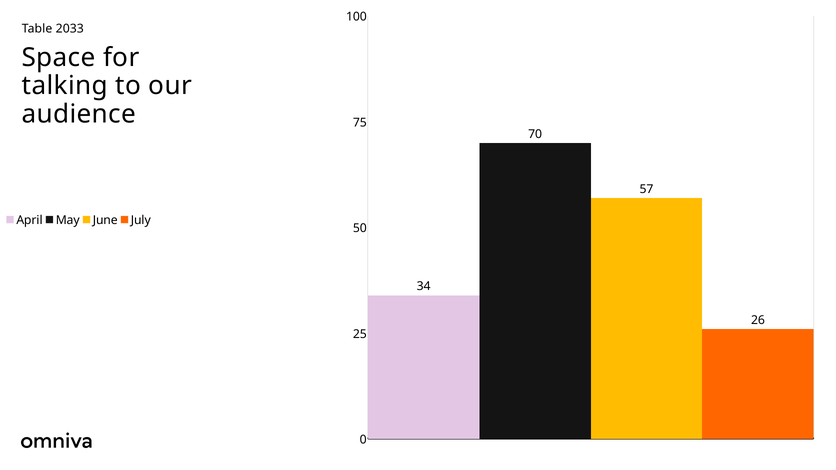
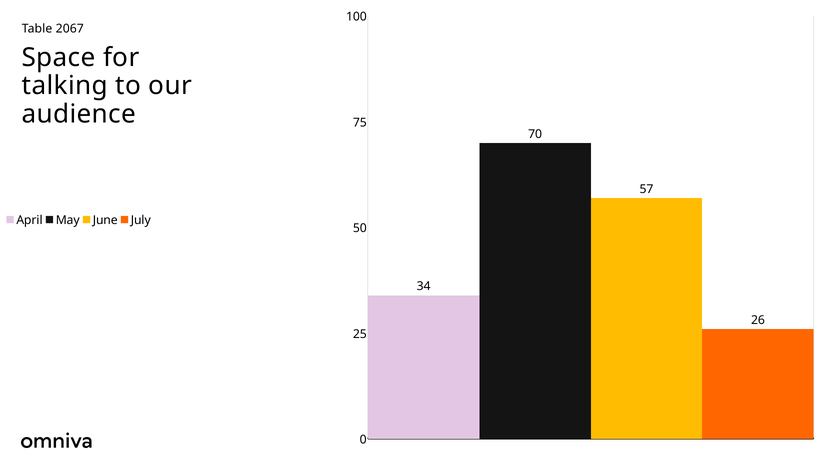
2033: 2033 -> 2067
